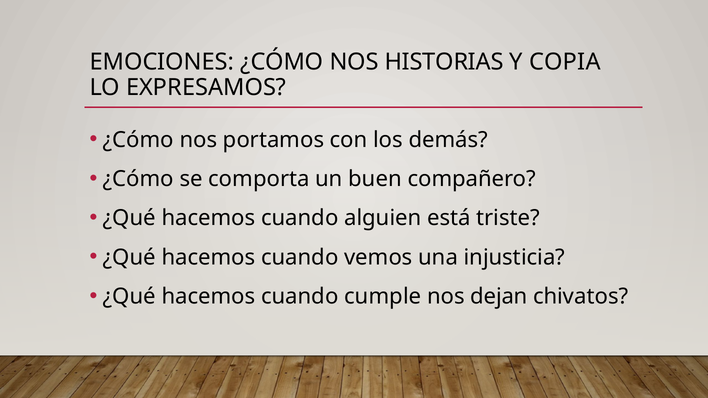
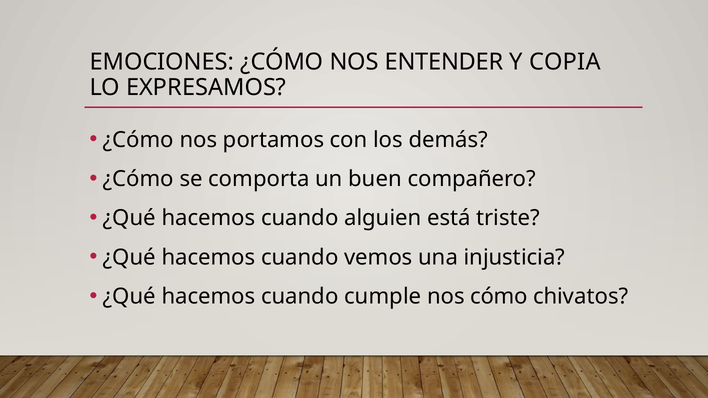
HISTORIAS: HISTORIAS -> ENTENDER
dejan: dejan -> cómo
